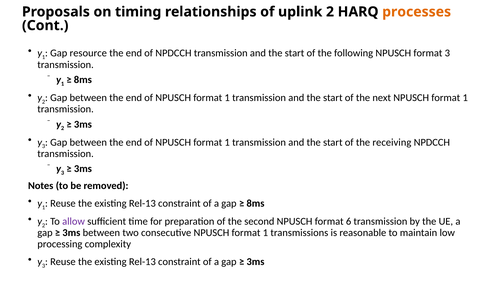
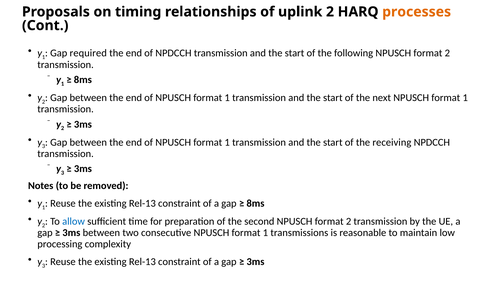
resource: resource -> required
following NPUSCH format 3: 3 -> 2
allow colour: purple -> blue
second NPUSCH format 6: 6 -> 2
